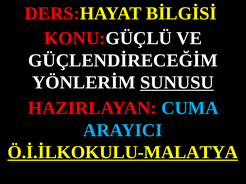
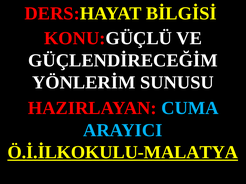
SUNUSU underline: present -> none
